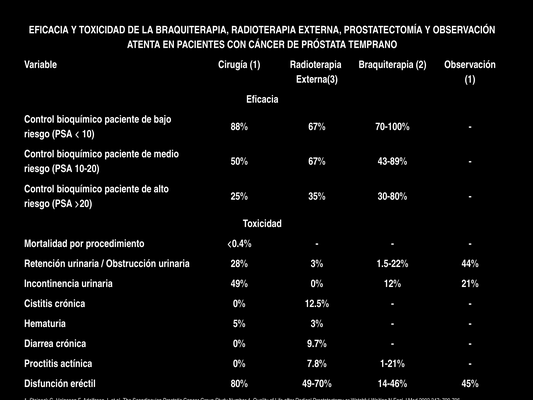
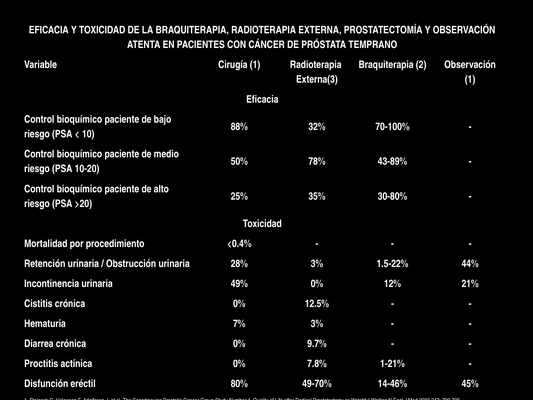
88% 67%: 67% -> 32%
50% 67%: 67% -> 78%
5%: 5% -> 7%
